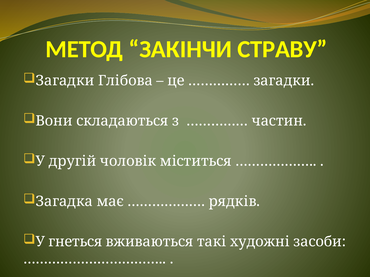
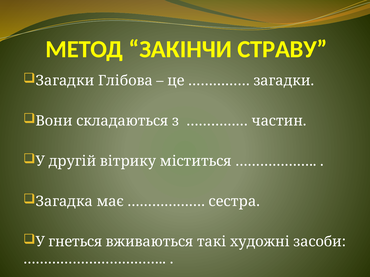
чоловік: чоловік -> вітрику
рядків: рядків -> сестра
